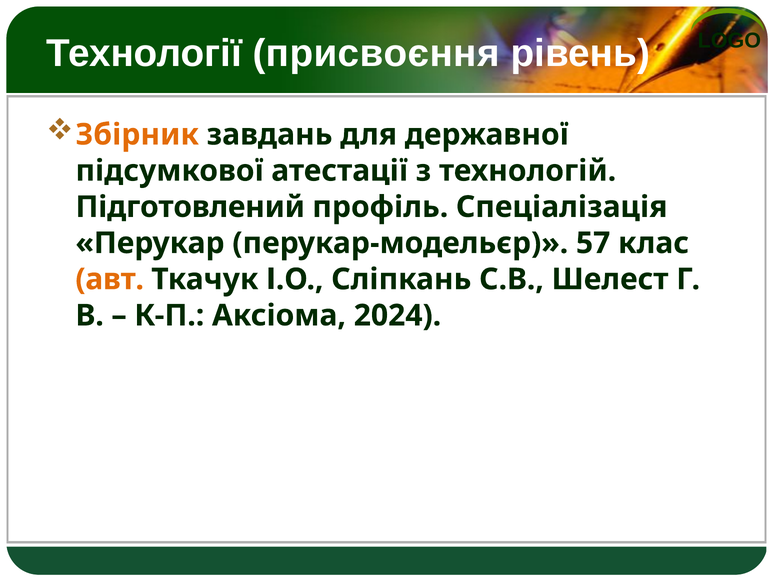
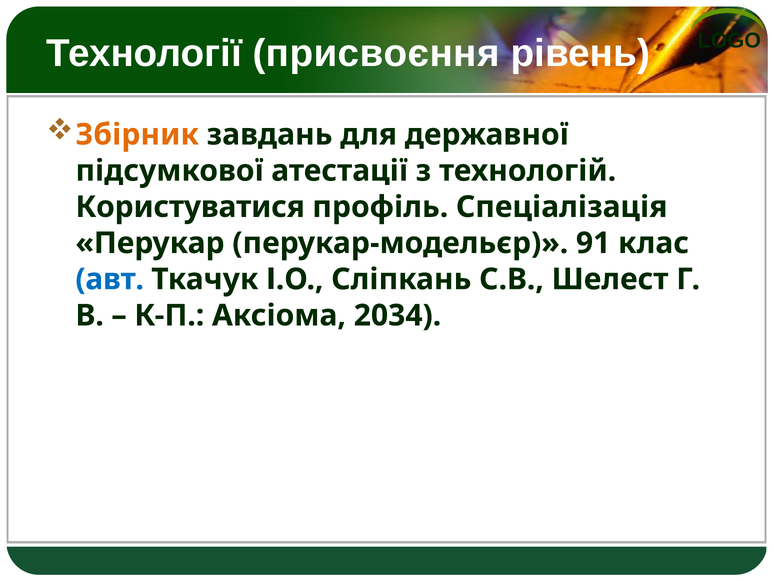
Підготовлений: Підготовлений -> Користуватися
57: 57 -> 91
авт colour: orange -> blue
2024: 2024 -> 2034
